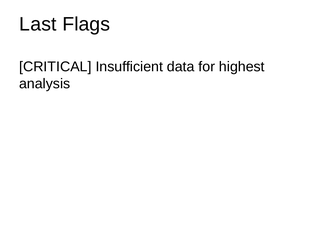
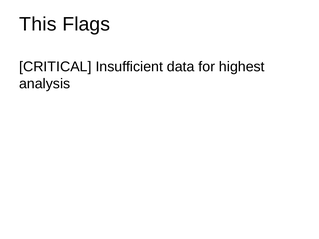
Last: Last -> This
